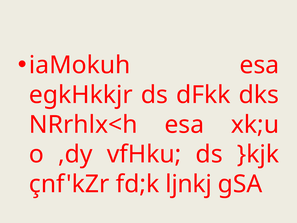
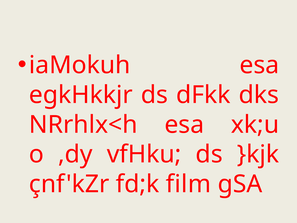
ljnkj: ljnkj -> film
